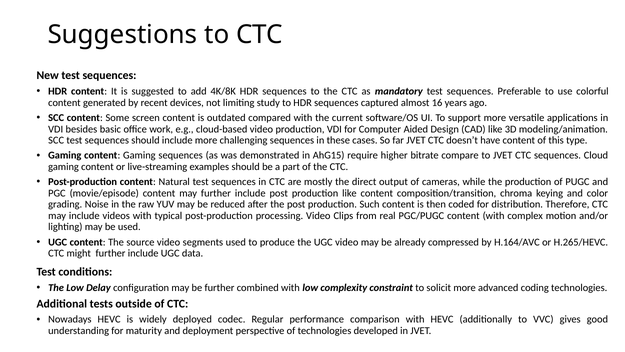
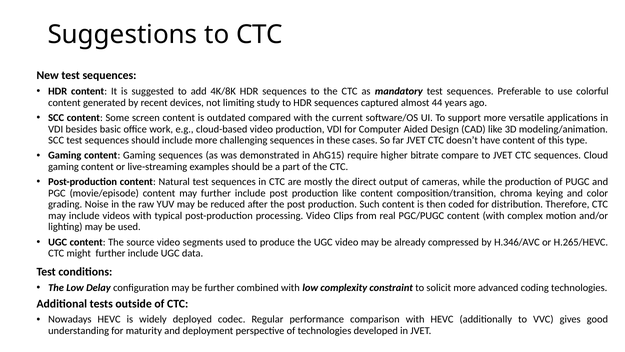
16: 16 -> 44
H.164/AVC: H.164/AVC -> H.346/AVC
